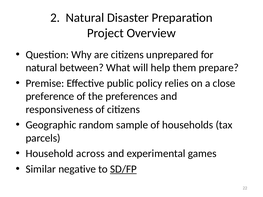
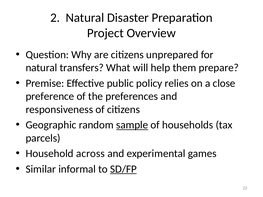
between: between -> transfers
sample underline: none -> present
negative: negative -> informal
